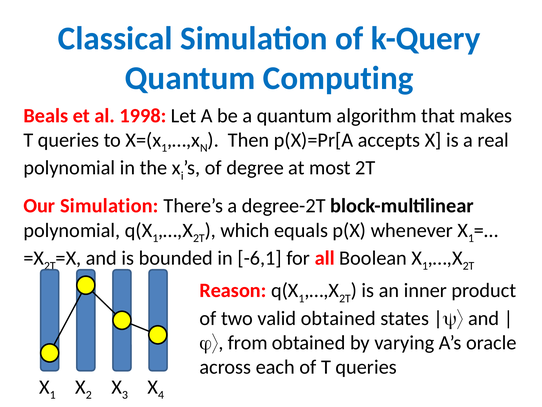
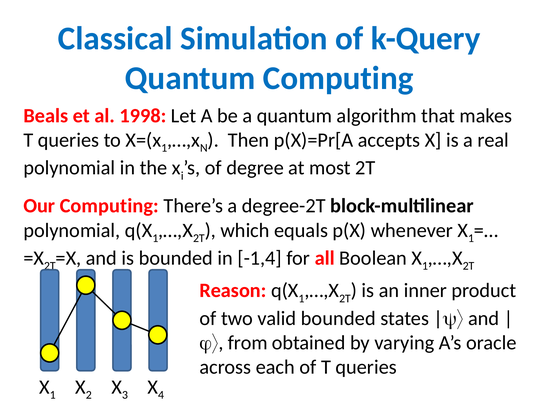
Our Simulation: Simulation -> Computing
-6,1: -6,1 -> -1,4
valid obtained: obtained -> bounded
